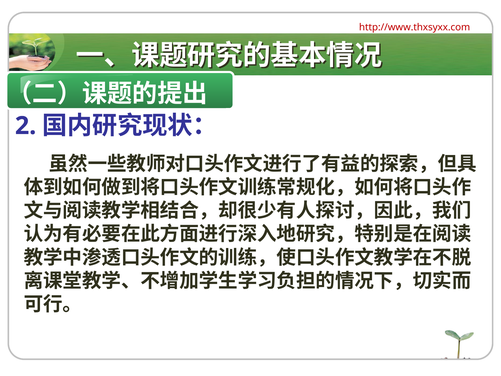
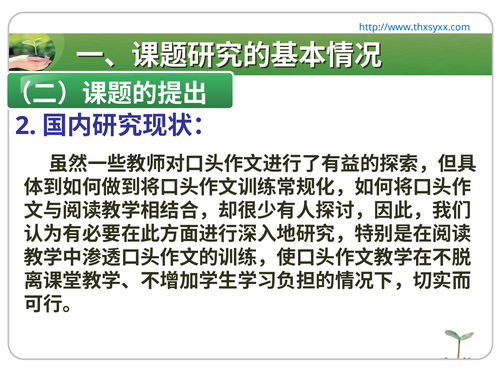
http://www.thxsyxx.com colour: red -> blue
